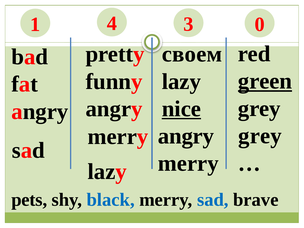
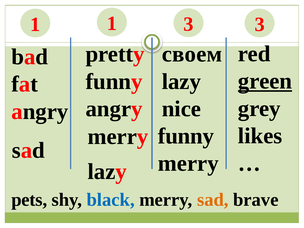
1 4: 4 -> 1
3 0: 0 -> 3
nice underline: present -> none
grey at (260, 136): grey -> likes
angry at (186, 136): angry -> funny
sad at (213, 200) colour: blue -> orange
